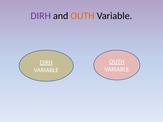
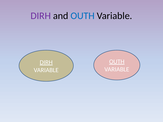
OUTH at (83, 16) colour: orange -> blue
